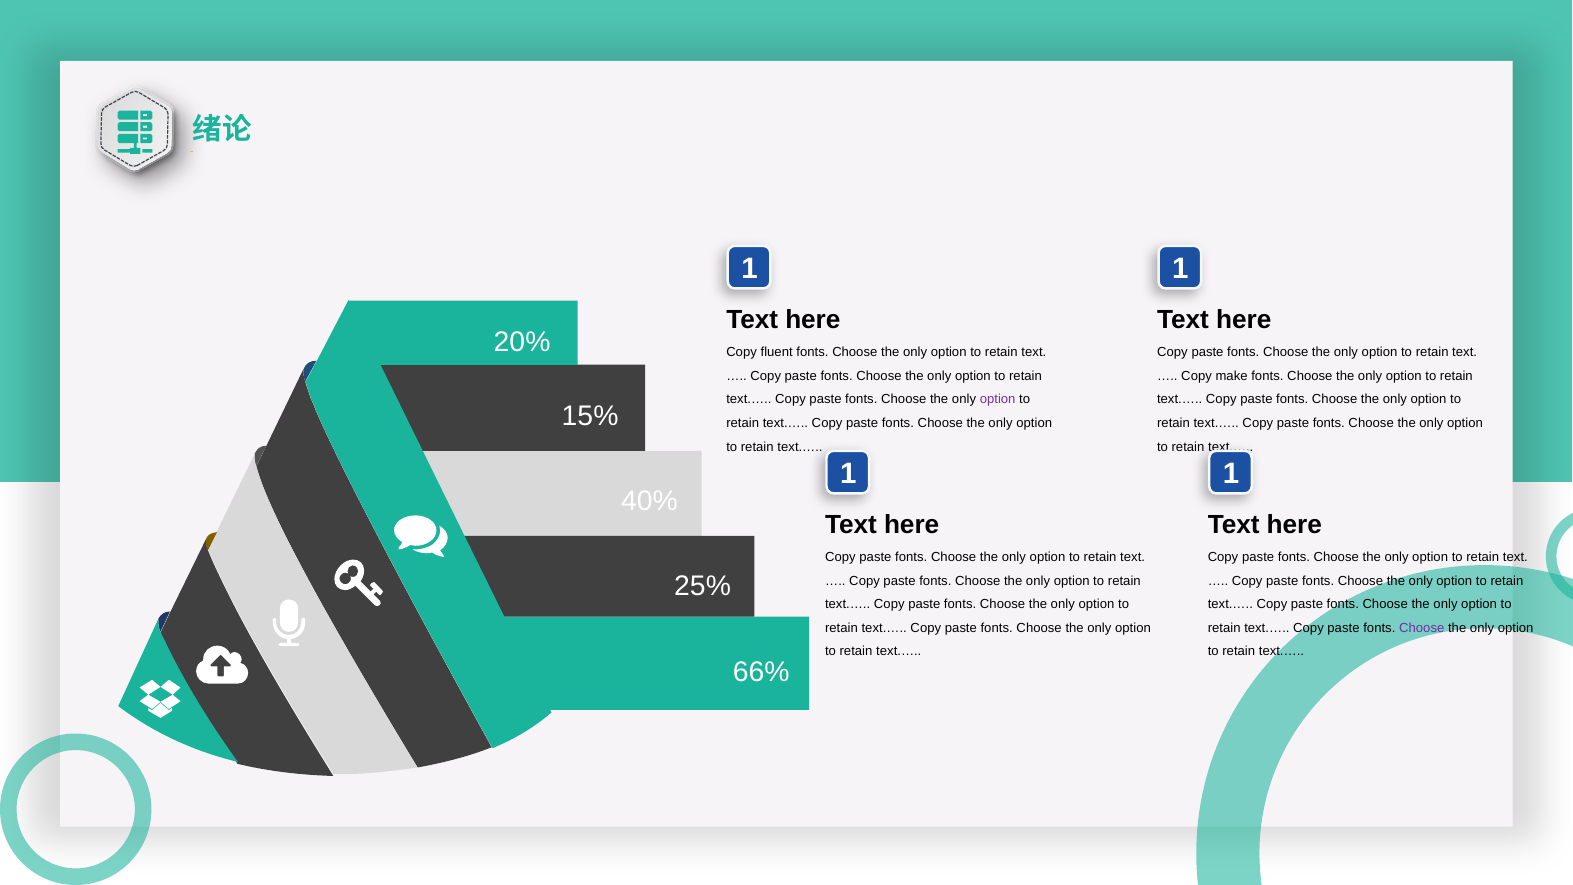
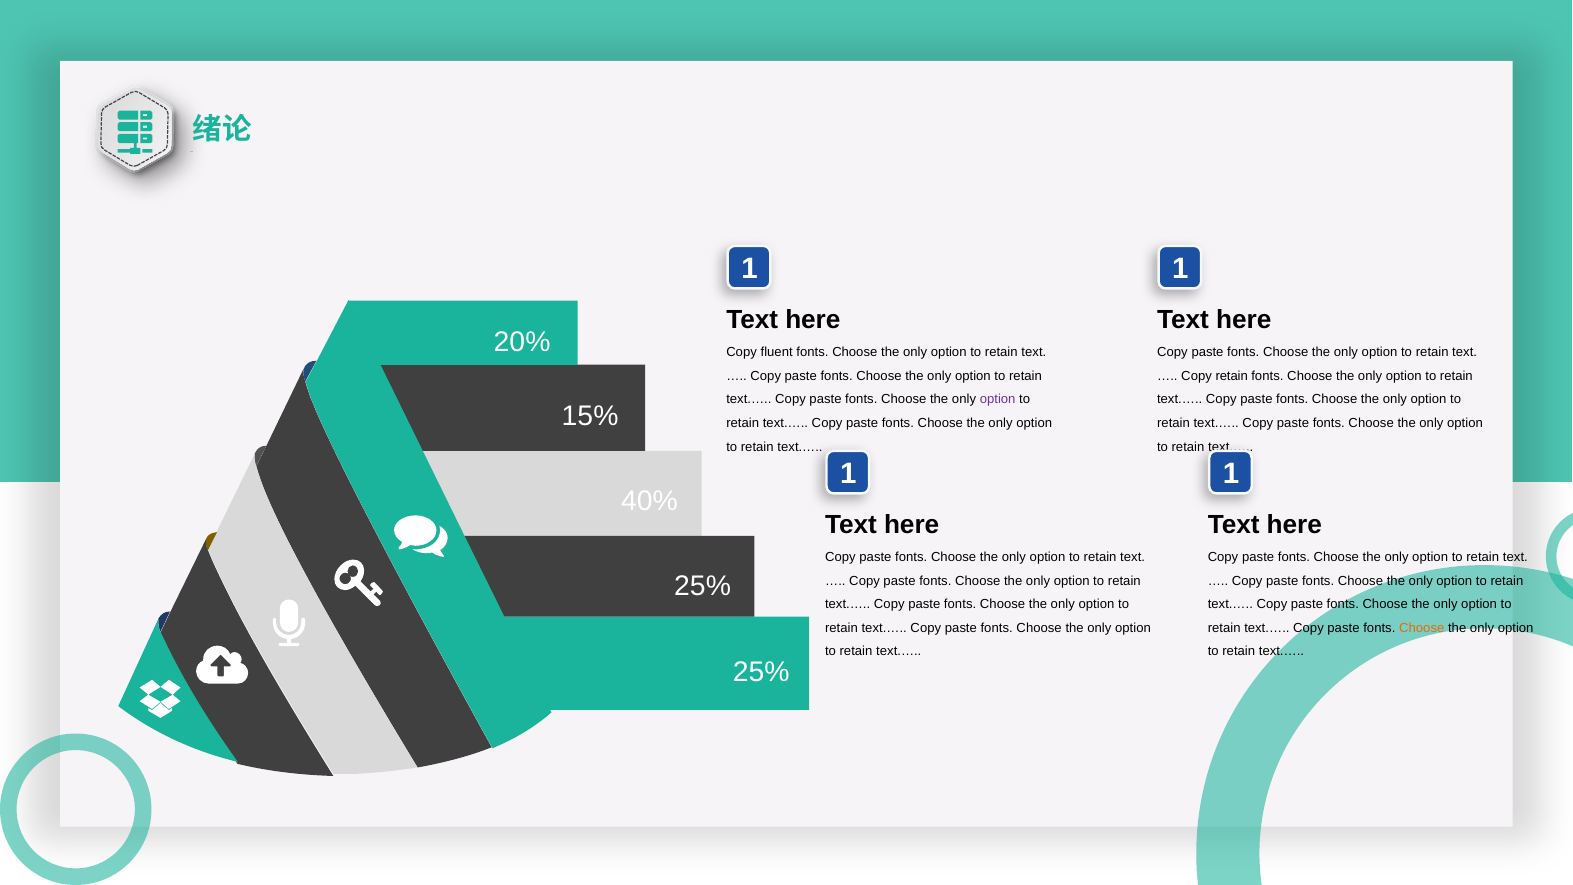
Copy make: make -> retain
Choose at (1422, 628) colour: purple -> orange
66% at (761, 672): 66% -> 25%
